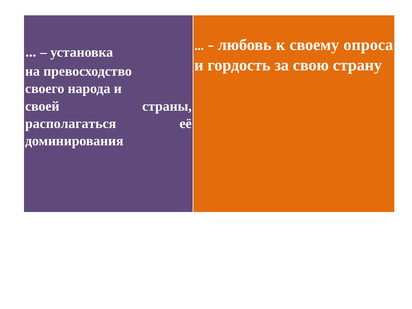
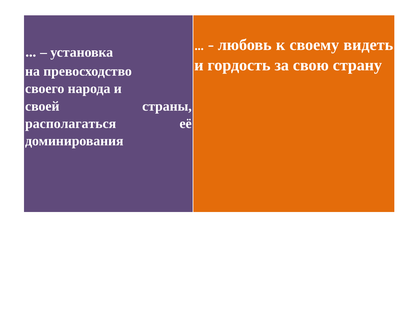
опроса: опроса -> видеть
